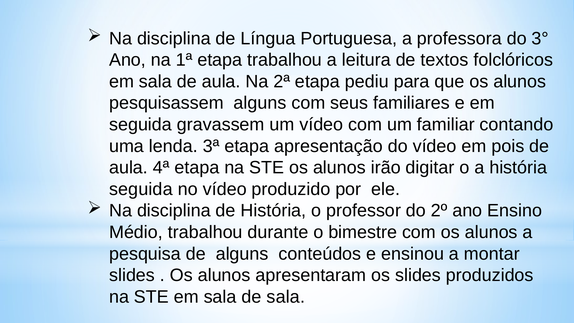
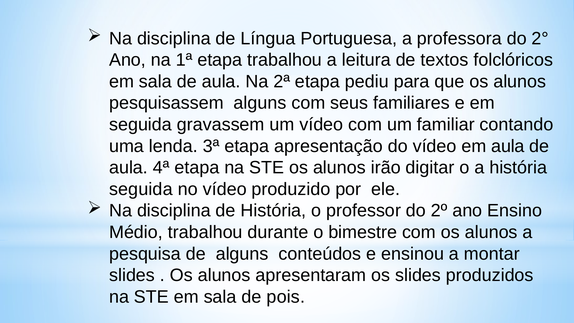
3°: 3° -> 2°
em pois: pois -> aula
de sala: sala -> pois
